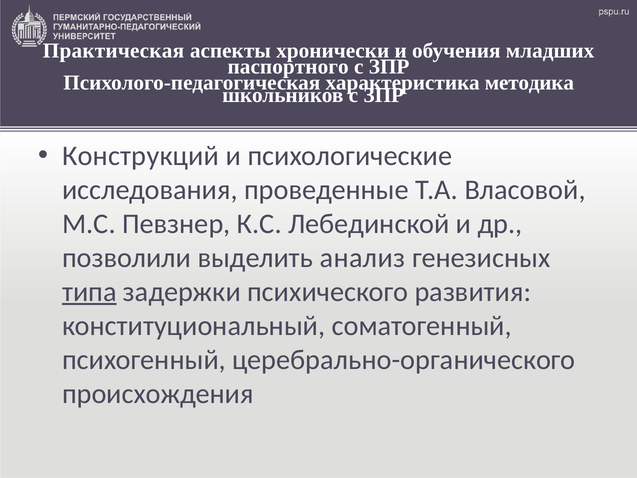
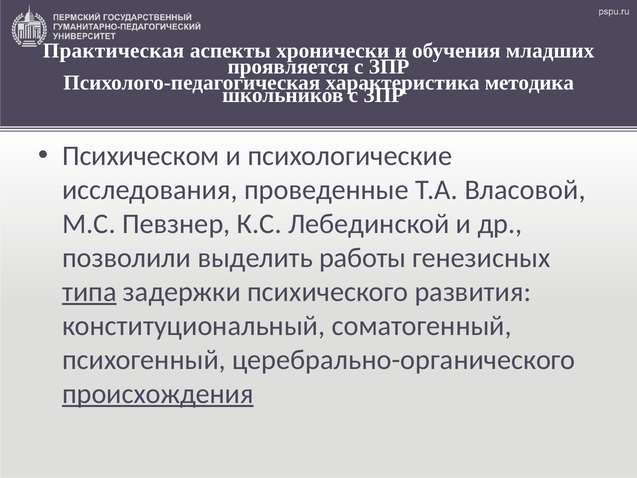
паспортного: паспортного -> проявляется
Конструкций: Конструкций -> Психическом
анализ: анализ -> работы
происхождения underline: none -> present
